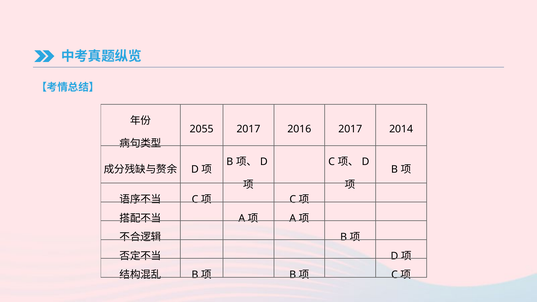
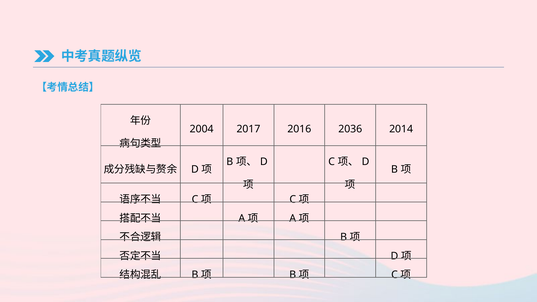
2055: 2055 -> 2004
2016 2017: 2017 -> 2036
